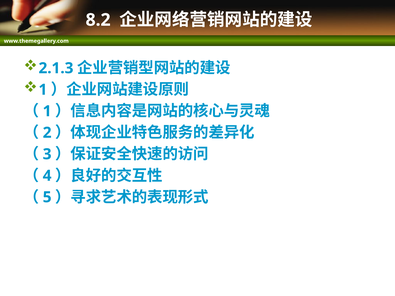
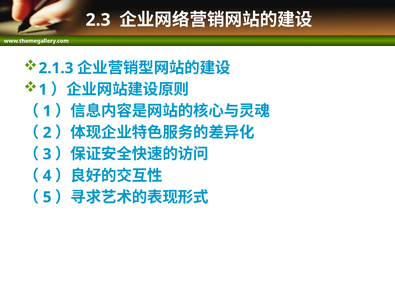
8.2: 8.2 -> 2.3
